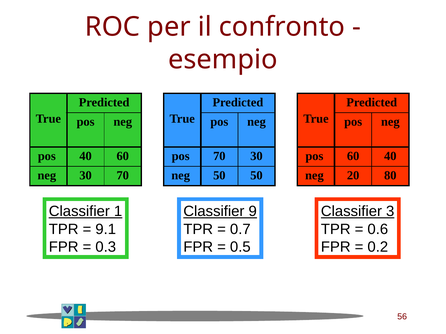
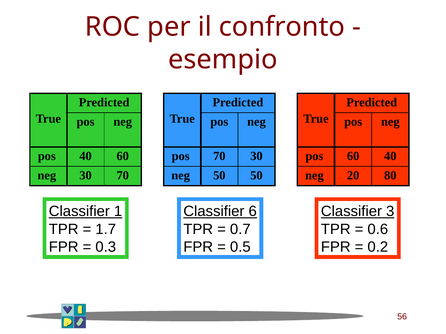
9: 9 -> 6
9.1: 9.1 -> 1.7
